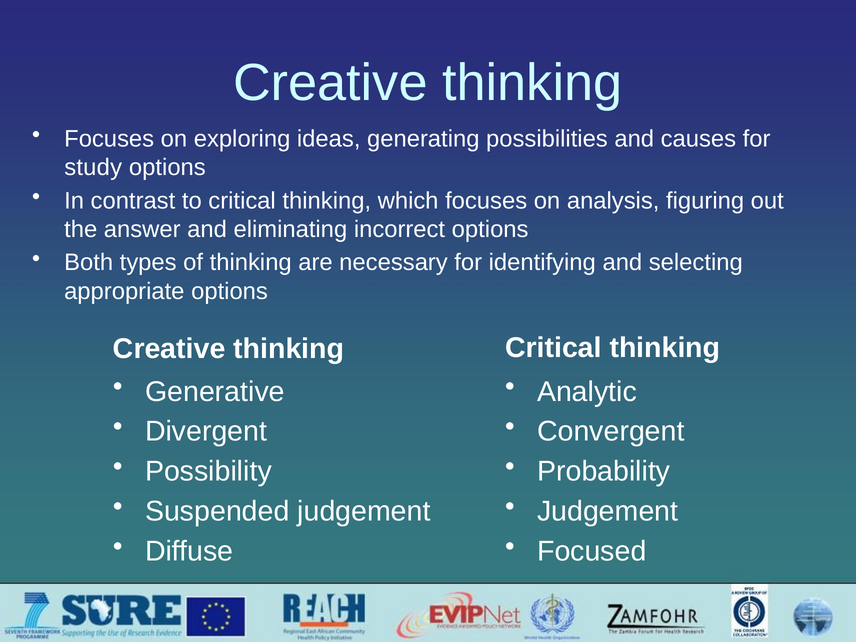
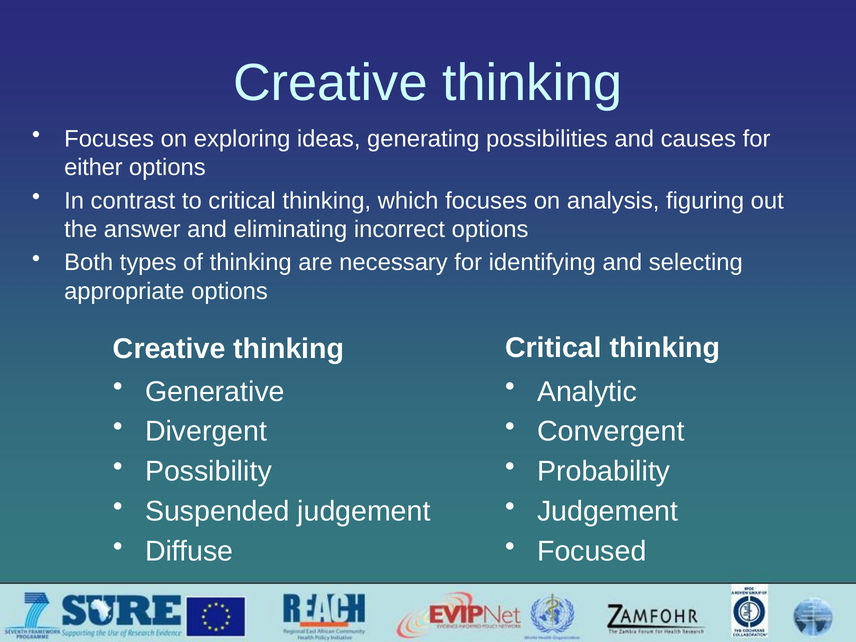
study: study -> either
